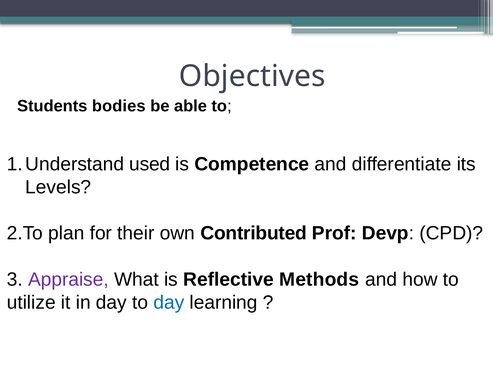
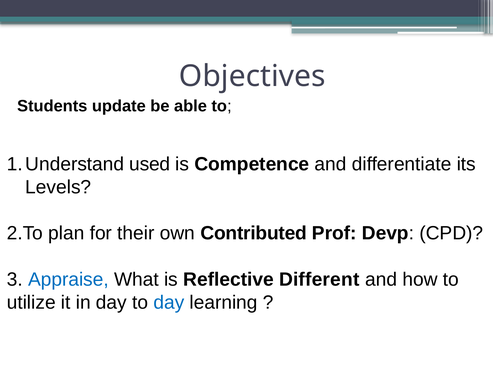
bodies: bodies -> update
Appraise colour: purple -> blue
Methods: Methods -> Different
